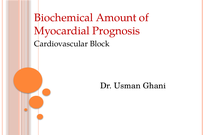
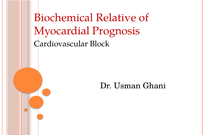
Amount: Amount -> Relative
